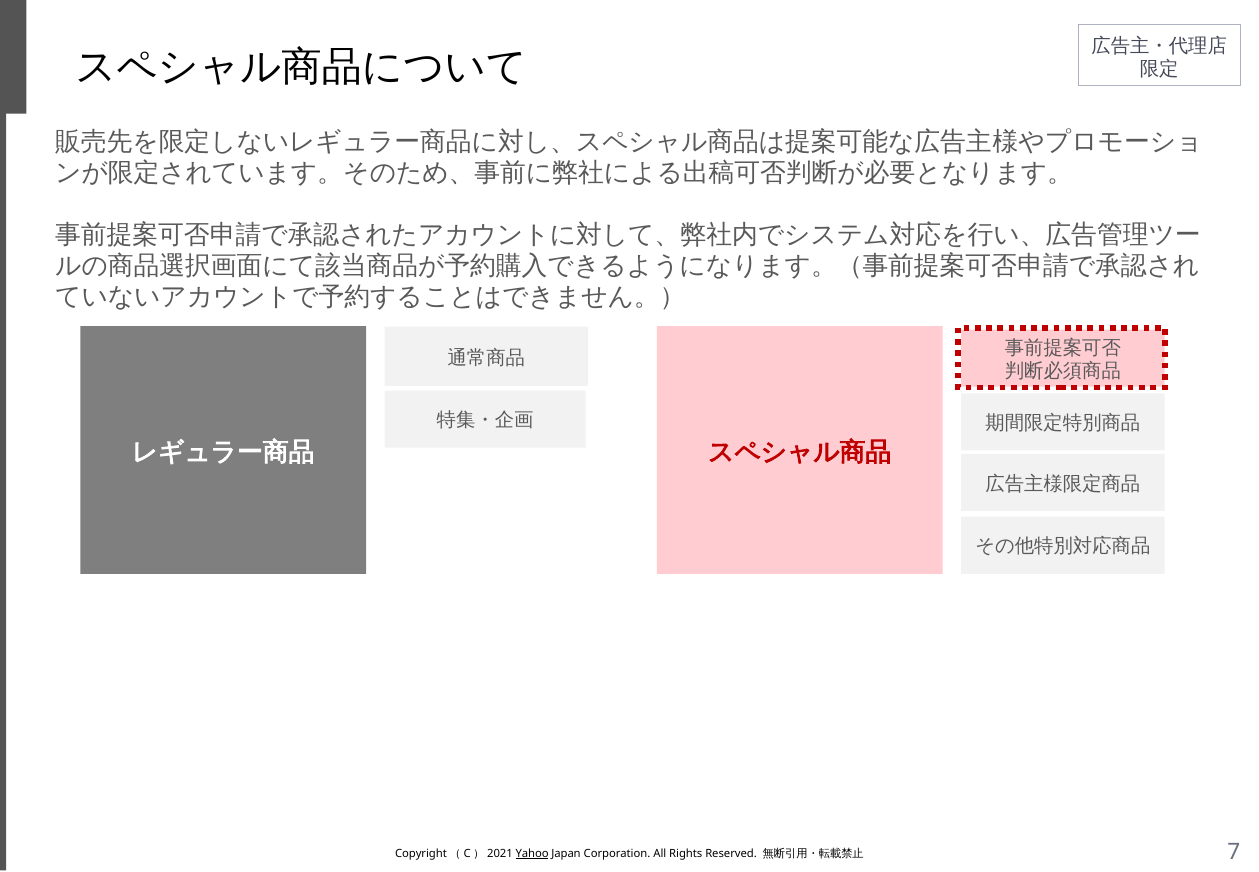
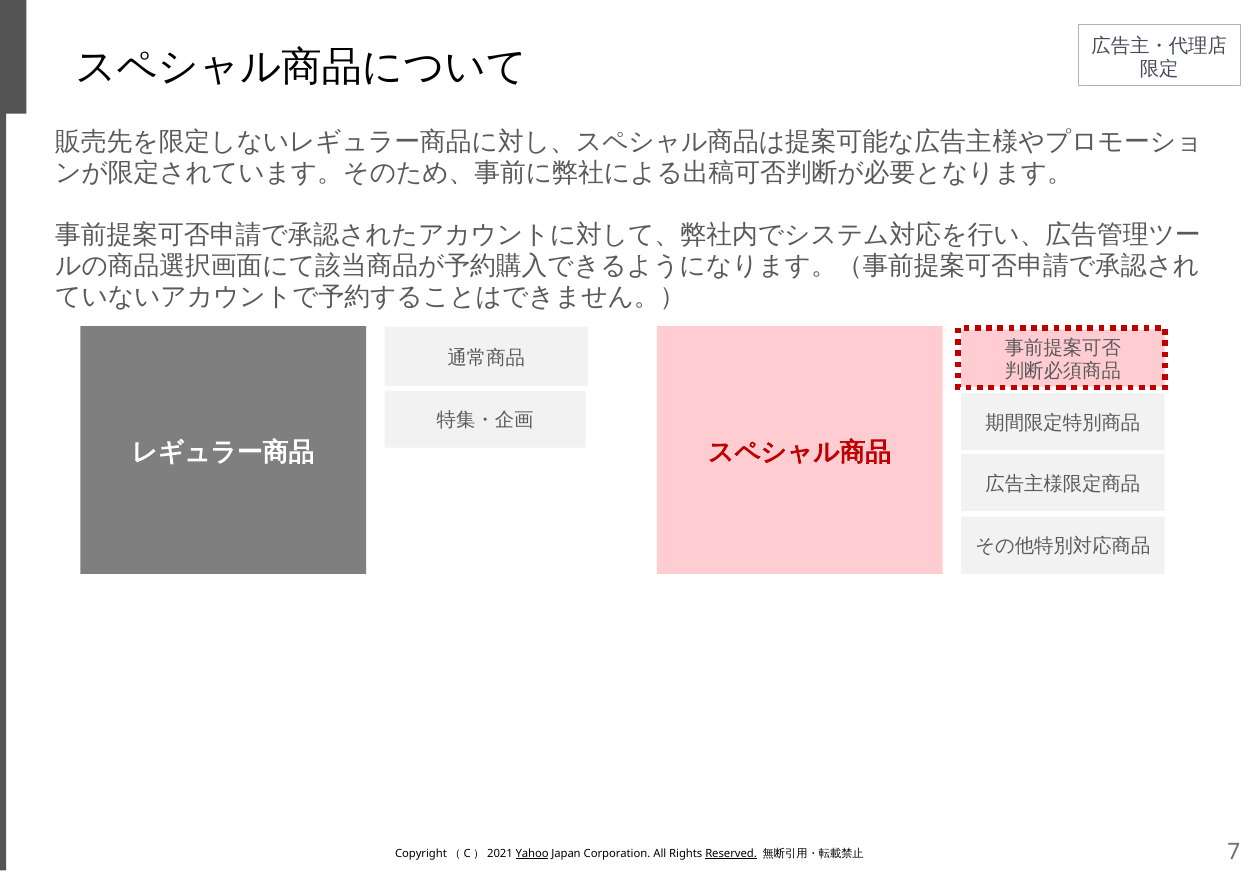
Reserved underline: none -> present
